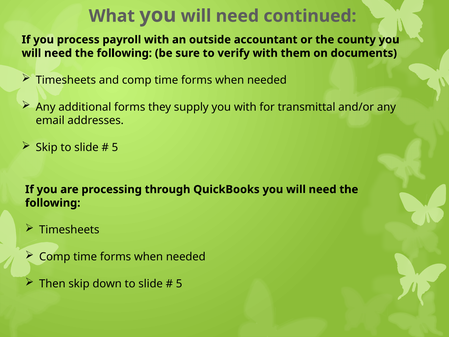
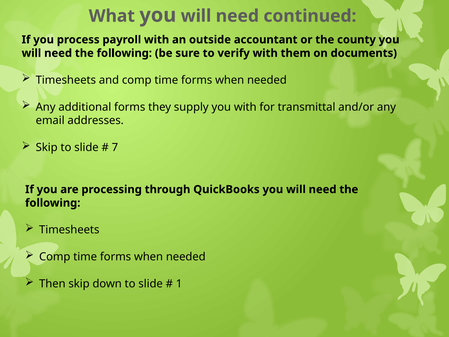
5 at (115, 147): 5 -> 7
5 at (179, 284): 5 -> 1
